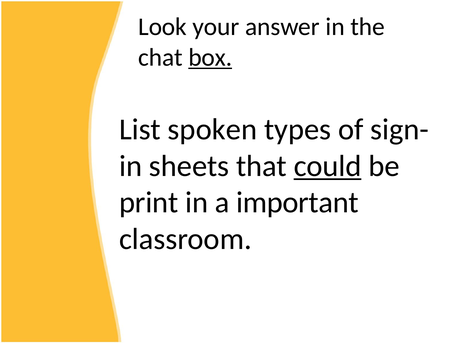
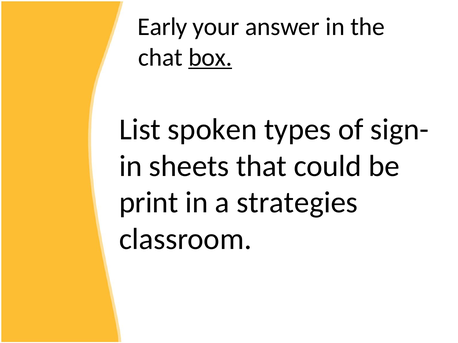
Look: Look -> Early
could underline: present -> none
important: important -> strategies
